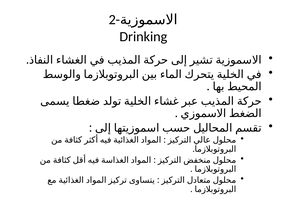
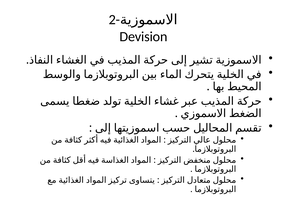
Drinking: Drinking -> Devision
